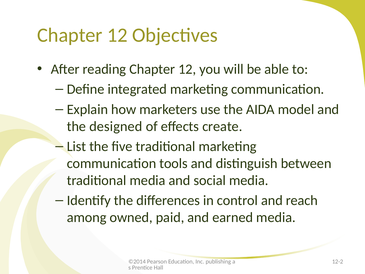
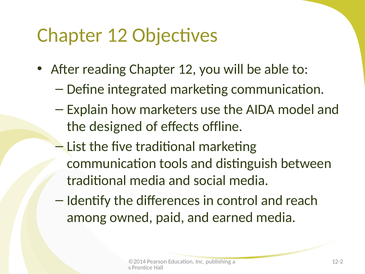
create: create -> offline
